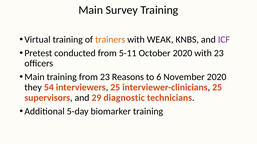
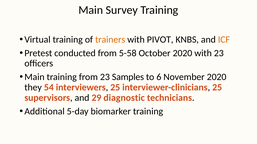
WEAK: WEAK -> PIVOT
ICF colour: purple -> orange
5-11: 5-11 -> 5-58
Reasons: Reasons -> Samples
